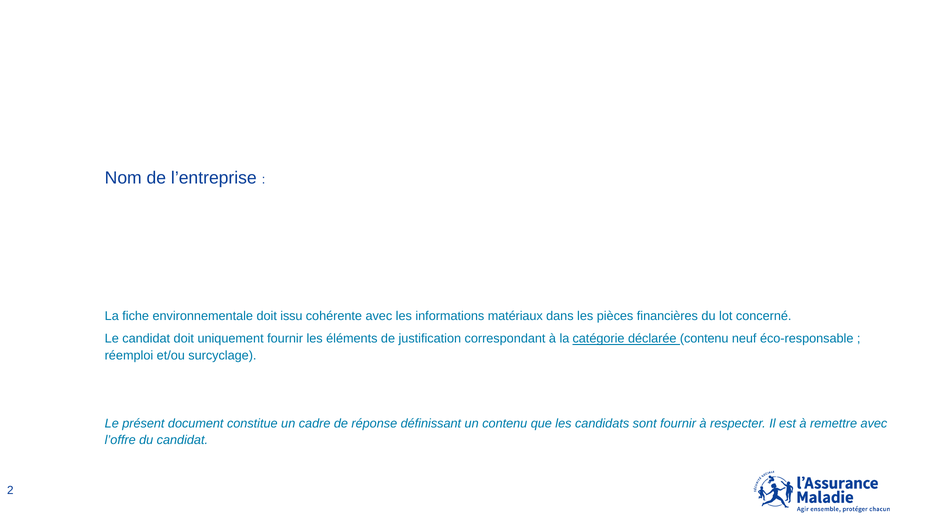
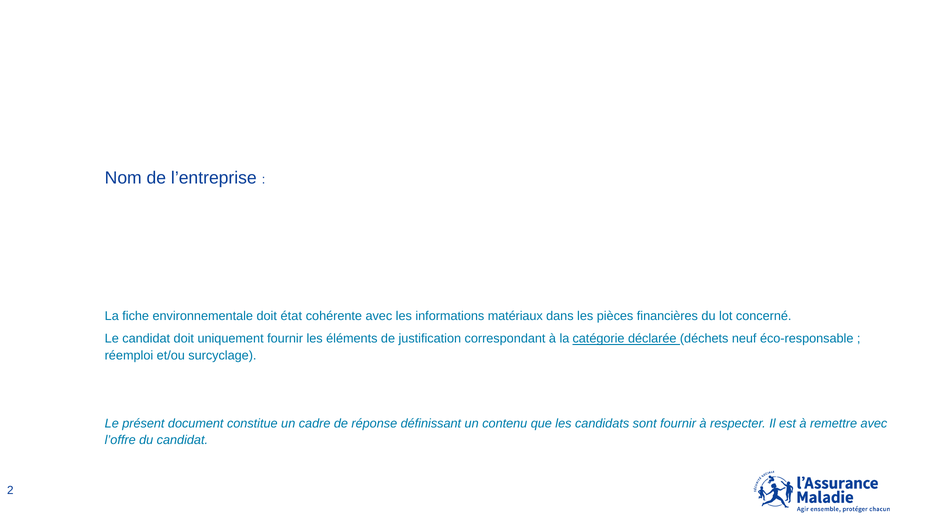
issu: issu -> état
déclarée contenu: contenu -> déchets
